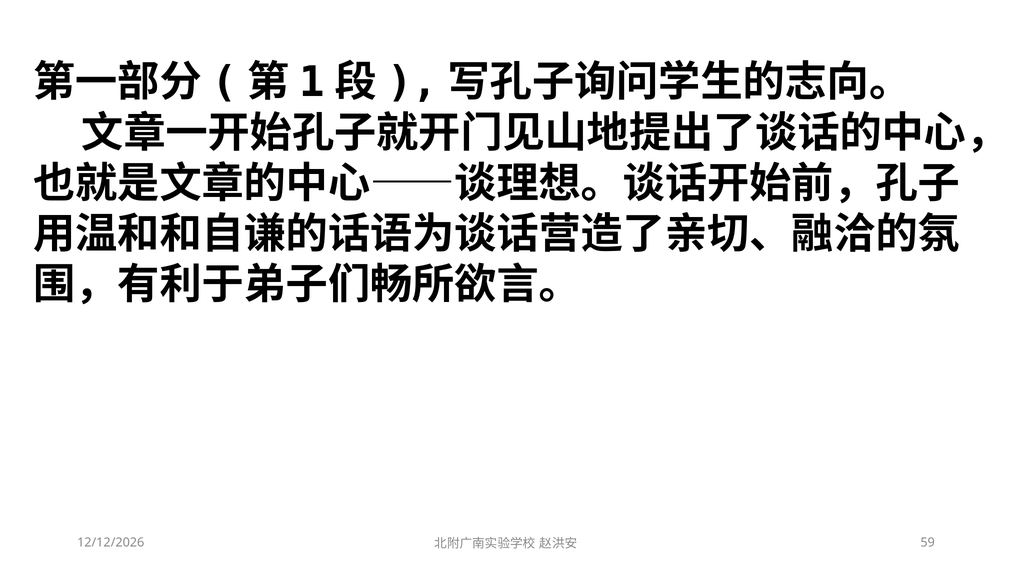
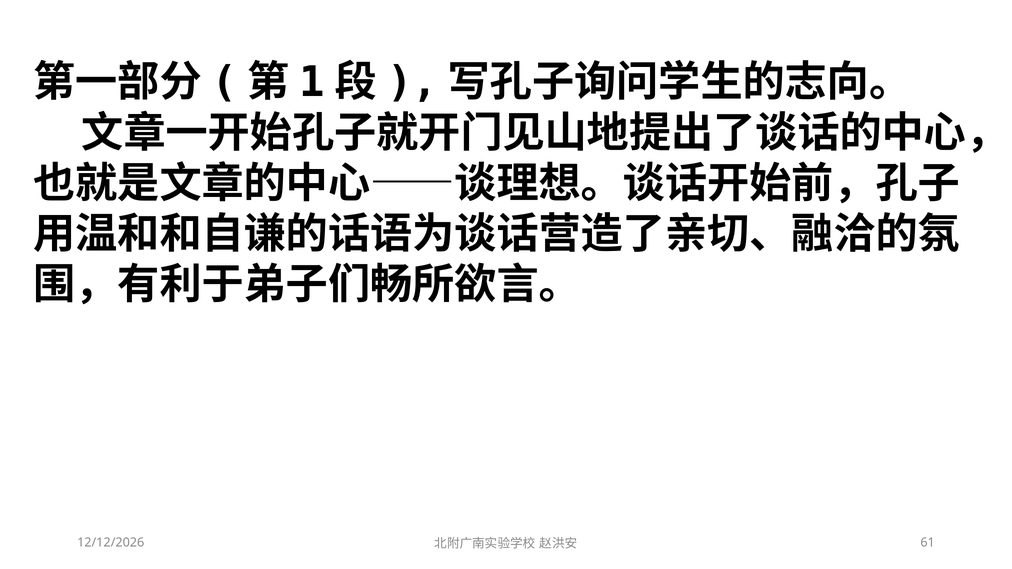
59: 59 -> 61
